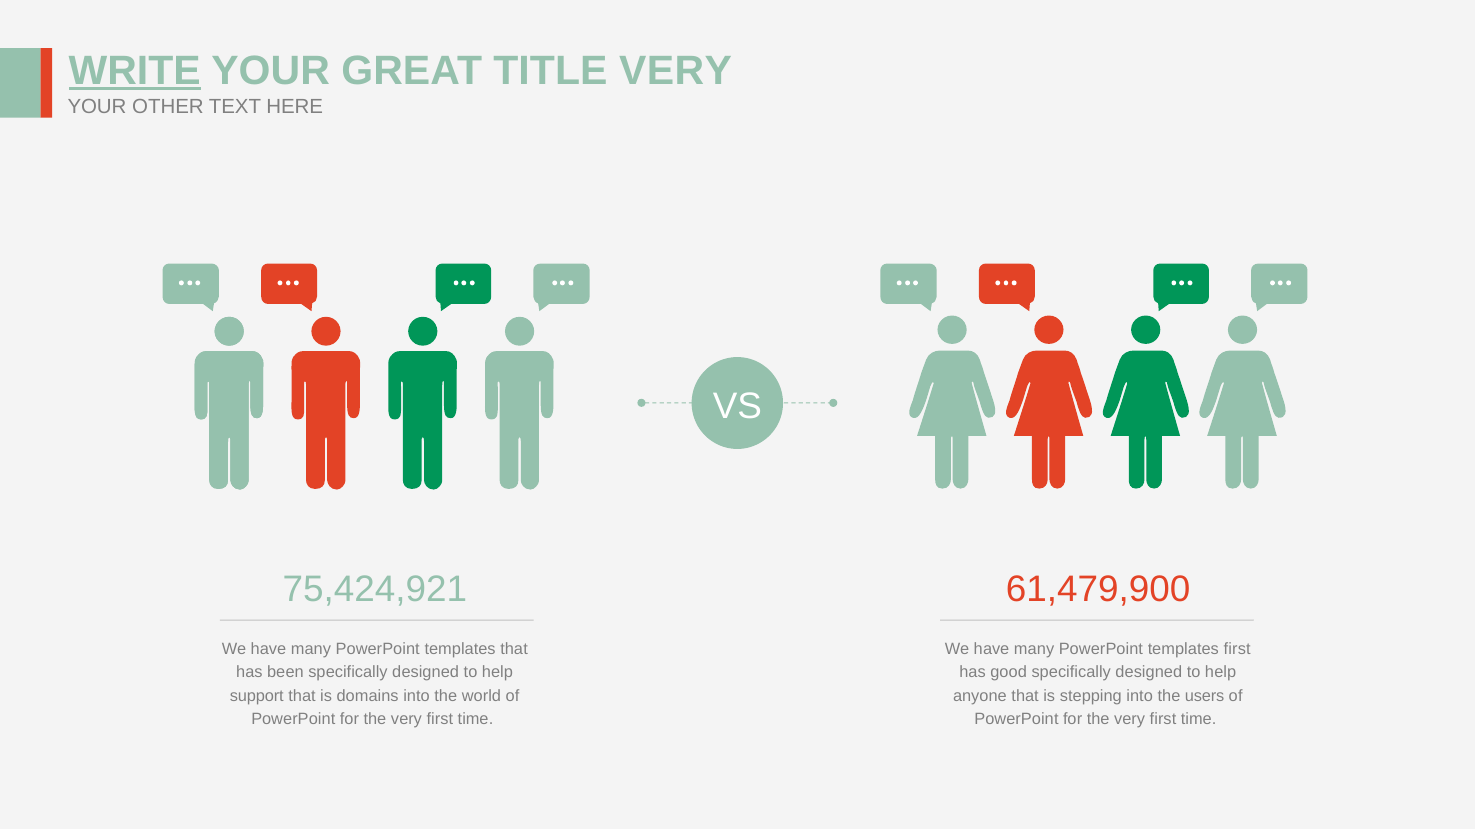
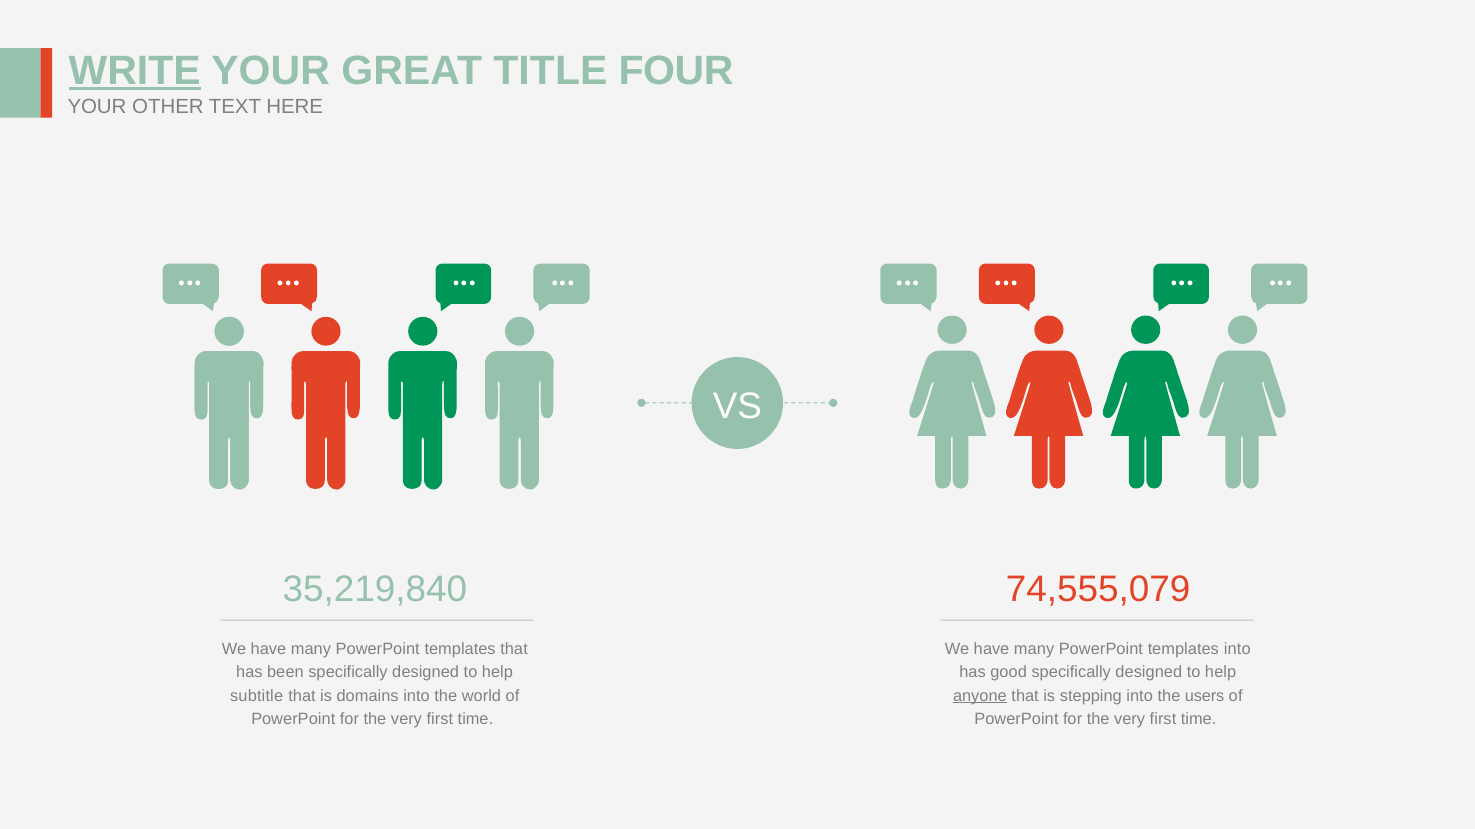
TITLE VERY: VERY -> FOUR
75,424,921: 75,424,921 -> 35,219,840
61,479,900: 61,479,900 -> 74,555,079
templates first: first -> into
support: support -> subtitle
anyone underline: none -> present
